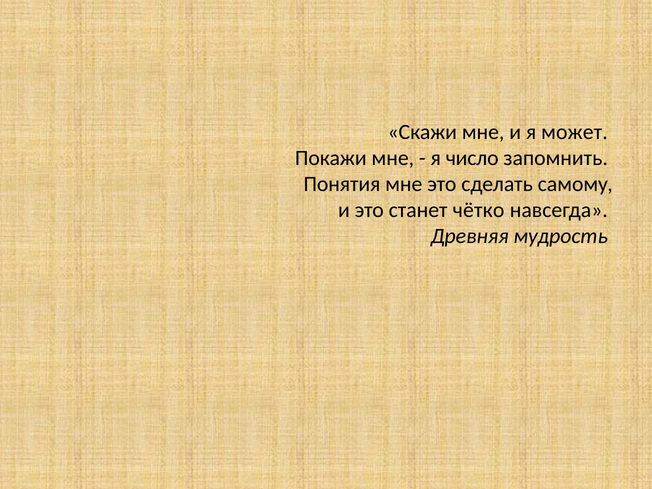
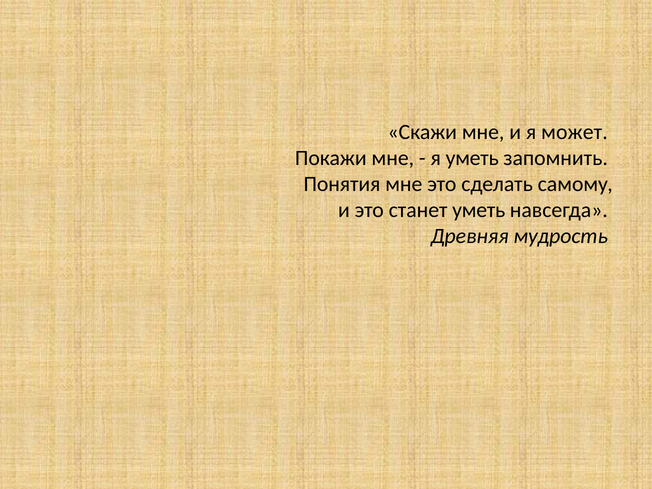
я число: число -> уметь
станет чётко: чётко -> уметь
